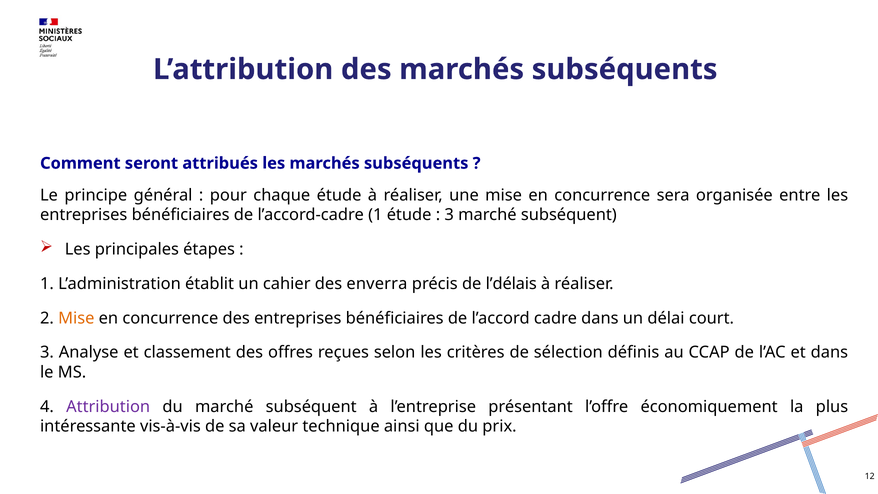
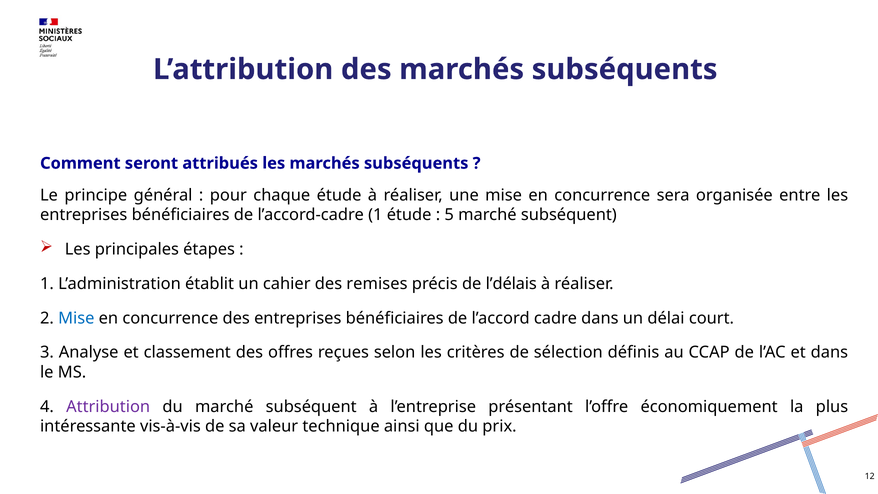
3 at (449, 215): 3 -> 5
enverra: enverra -> remises
Mise at (76, 318) colour: orange -> blue
